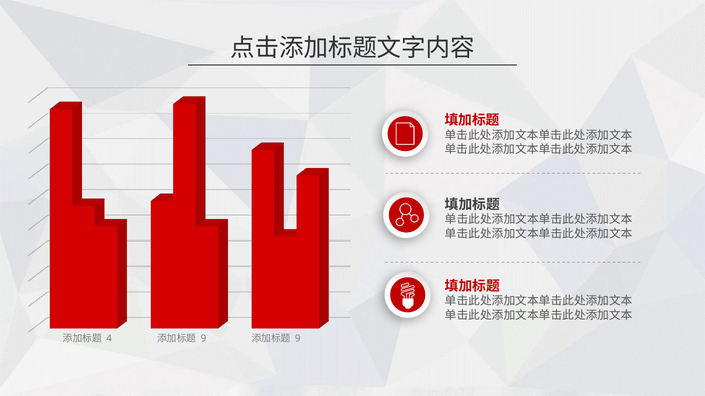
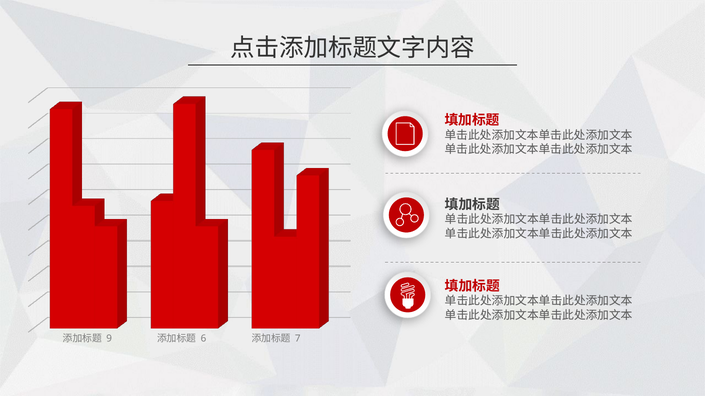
4: 4 -> 9
9 at (203, 339): 9 -> 6
9 at (298, 339): 9 -> 7
